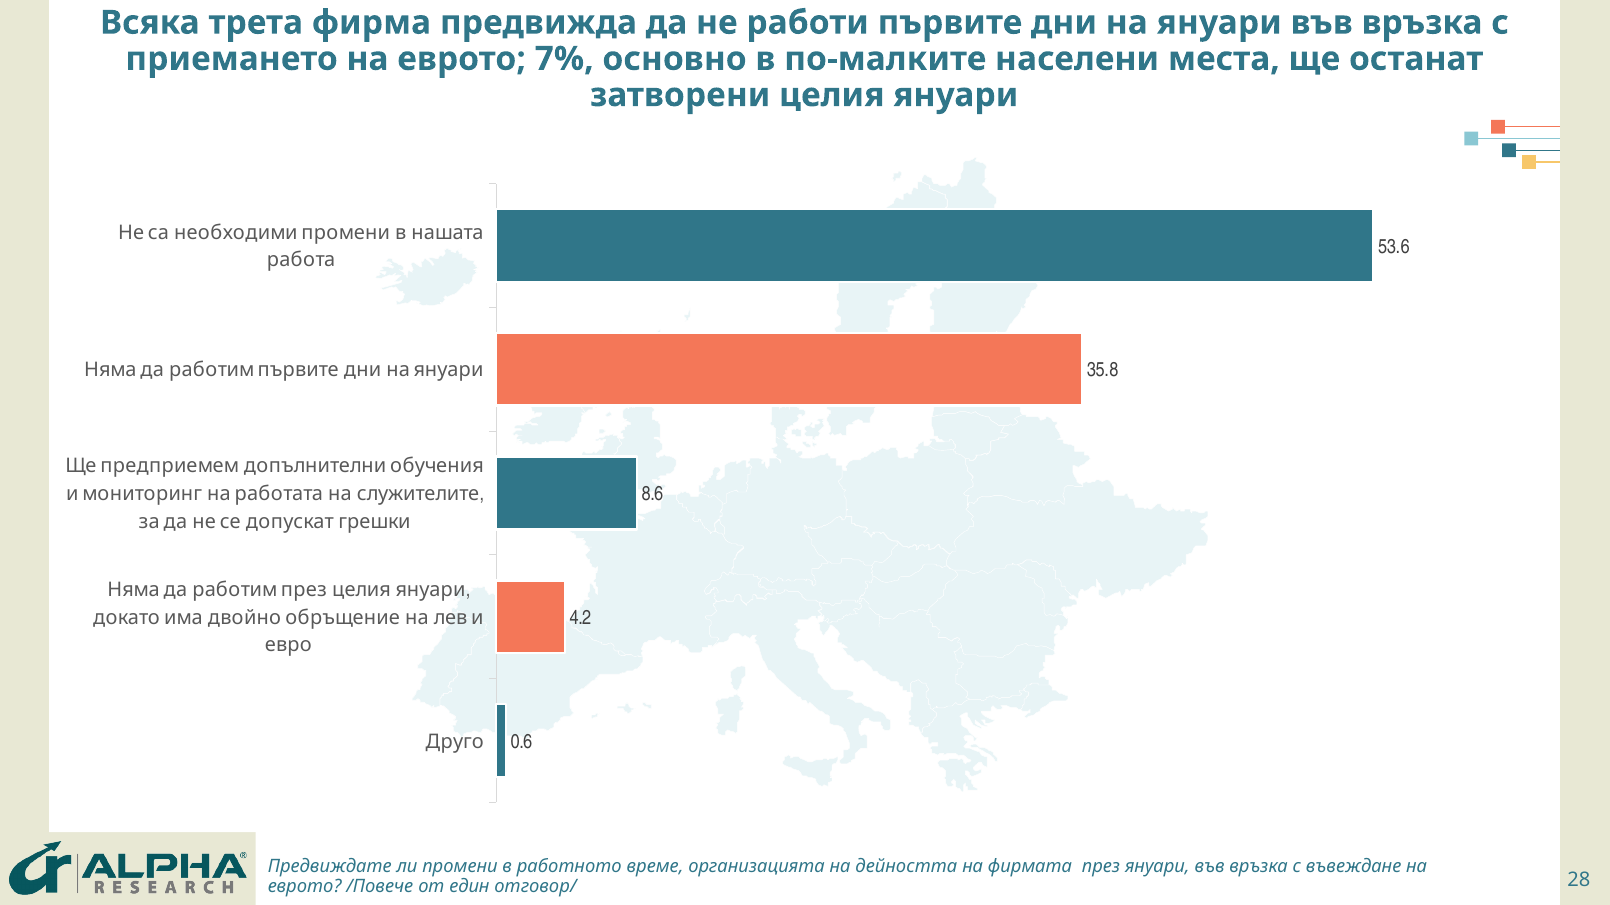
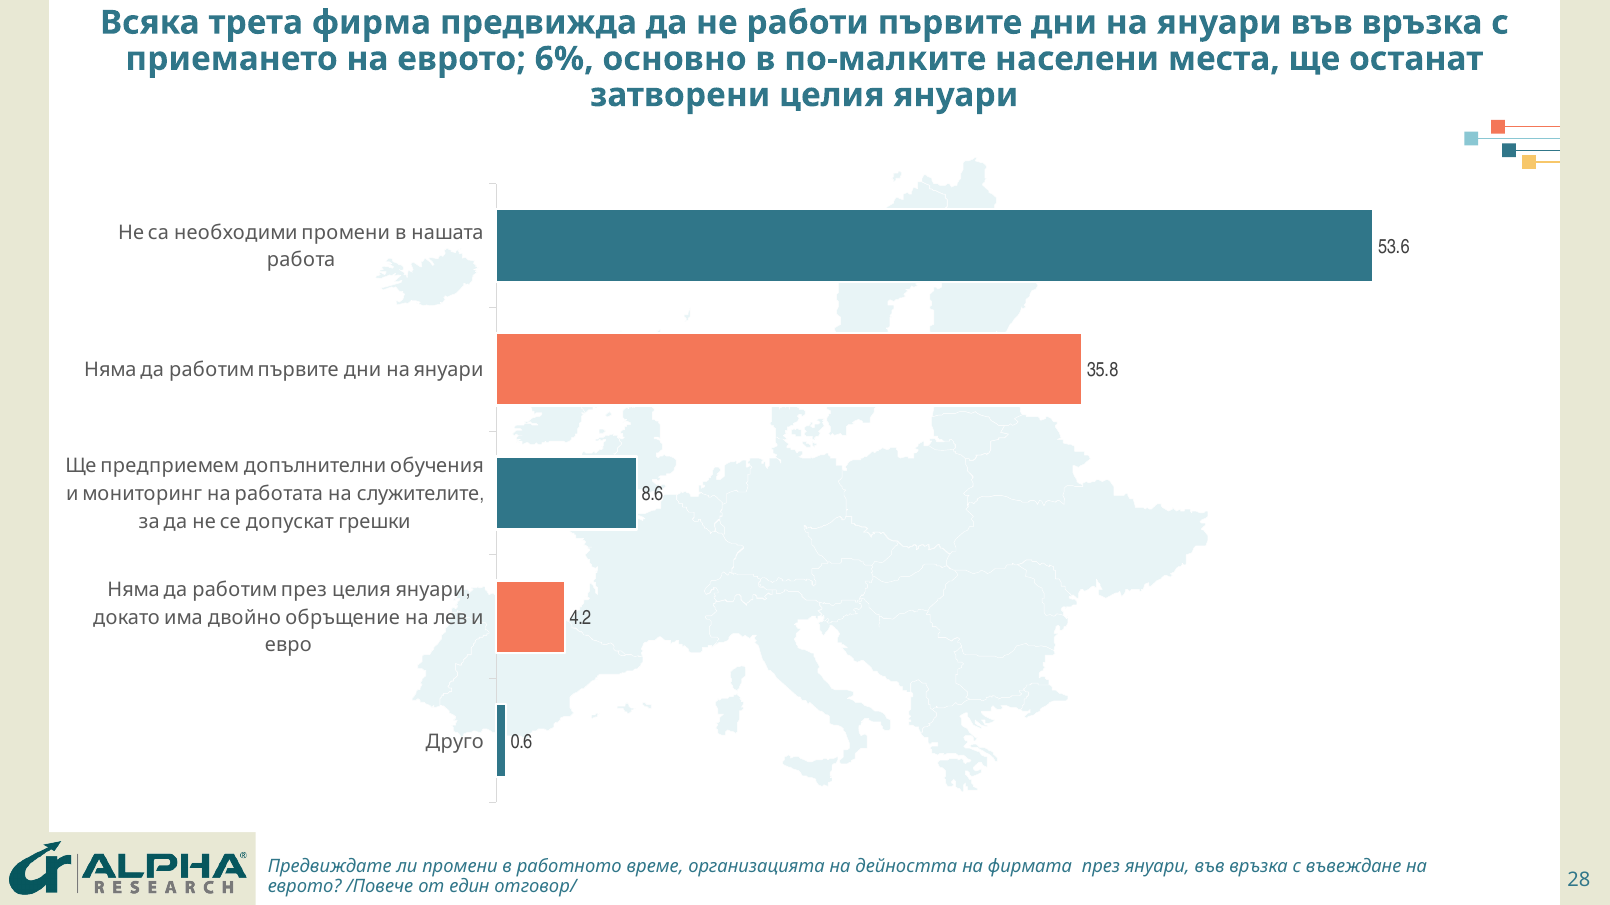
7%: 7% -> 6%
